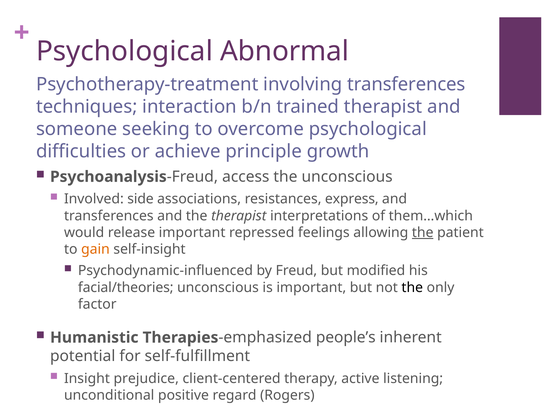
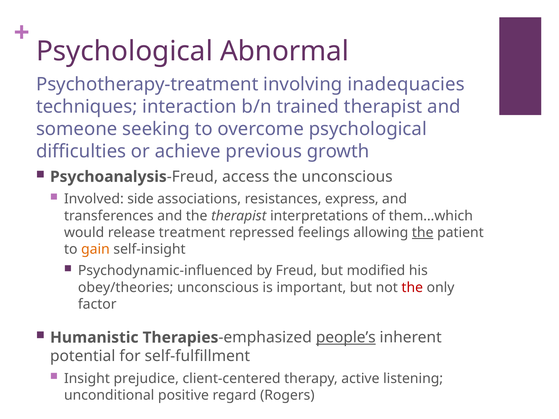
involving transferences: transferences -> inadequacies
principle: principle -> previous
release important: important -> treatment
facial/theories: facial/theories -> obey/theories
the at (412, 288) colour: black -> red
people’s underline: none -> present
